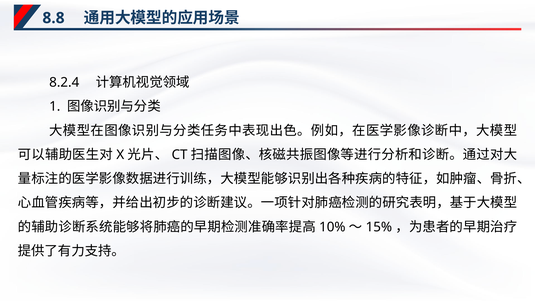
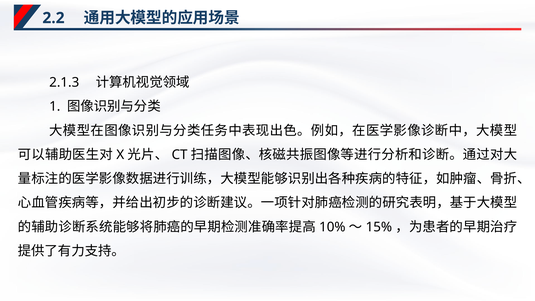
8.8: 8.8 -> 2.2
8.2.4: 8.2.4 -> 2.1.3
